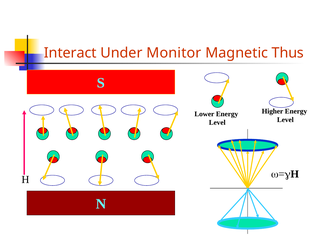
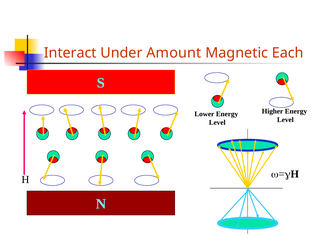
Monitor: Monitor -> Amount
Thus: Thus -> Each
